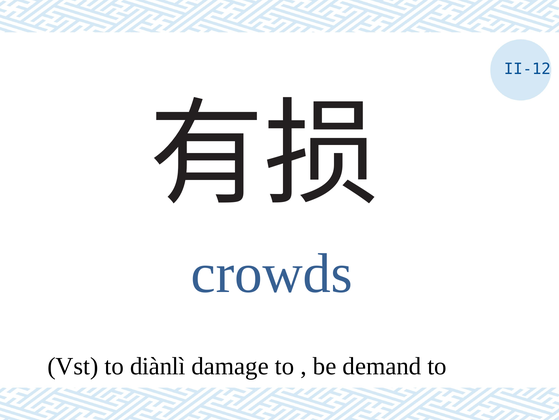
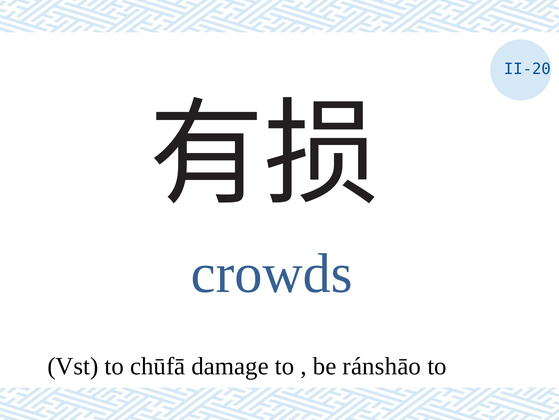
II-12: II-12 -> II-20
diànlì: diànlì -> chūfā
demand: demand -> ránshāo
